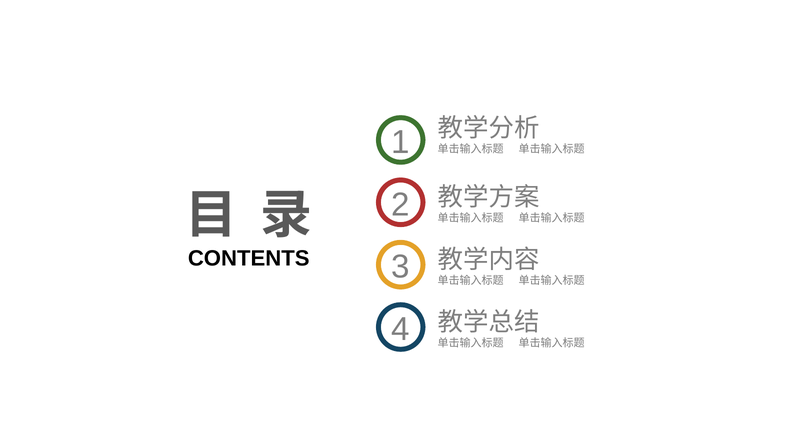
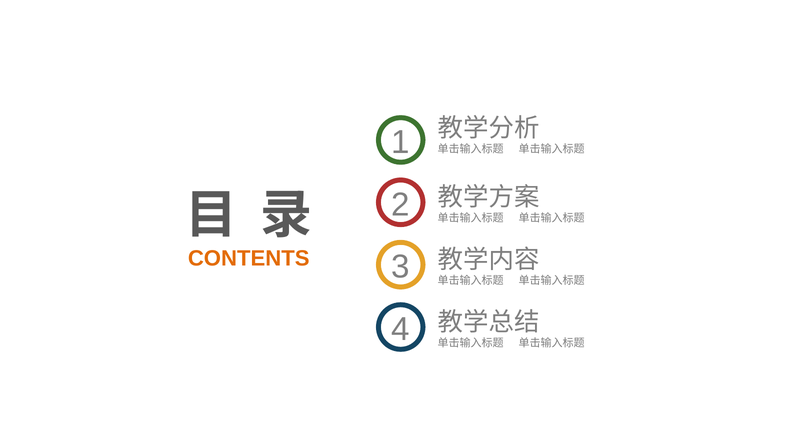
CONTENTS colour: black -> orange
